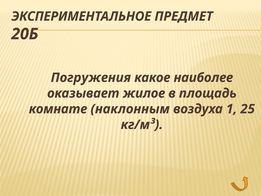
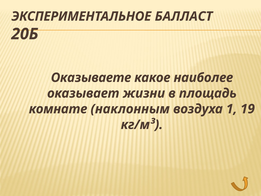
ПРЕДМЕТ: ПРЕДМЕТ -> БАЛЛАСТ
Погружения: Погружения -> Оказываете
жилое: жилое -> жизни
25: 25 -> 19
